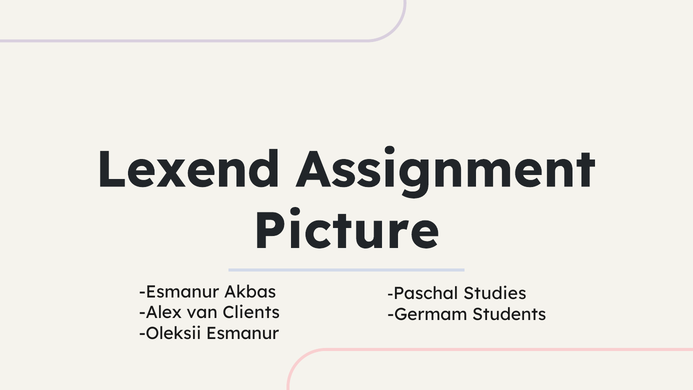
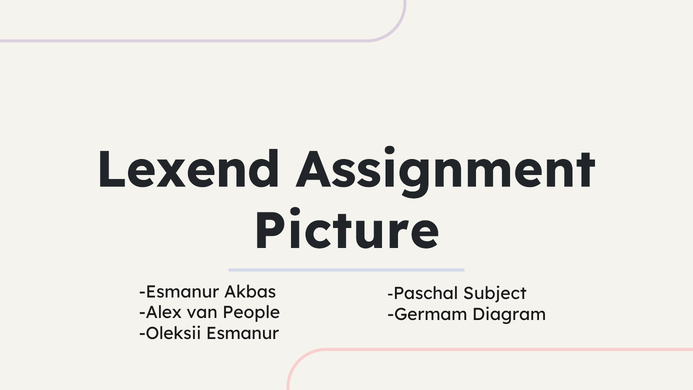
Studies: Studies -> Subject
Clients: Clients -> People
Students: Students -> Diagram
